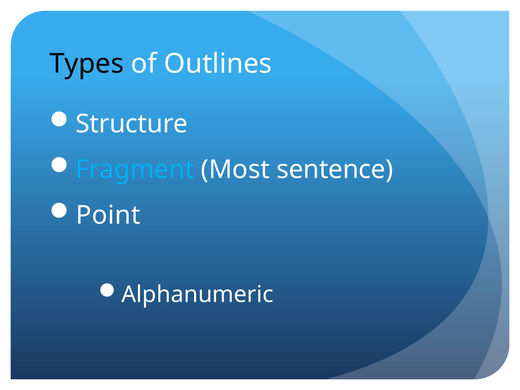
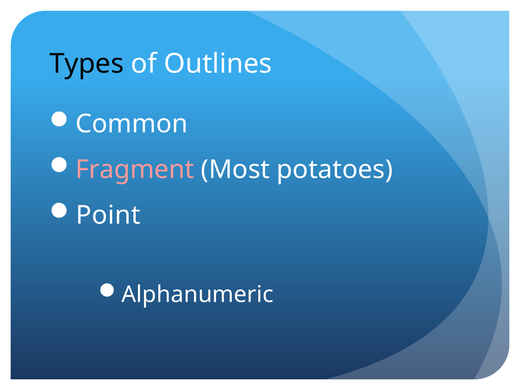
Structure: Structure -> Common
Fragment colour: light blue -> pink
sentence: sentence -> potatoes
